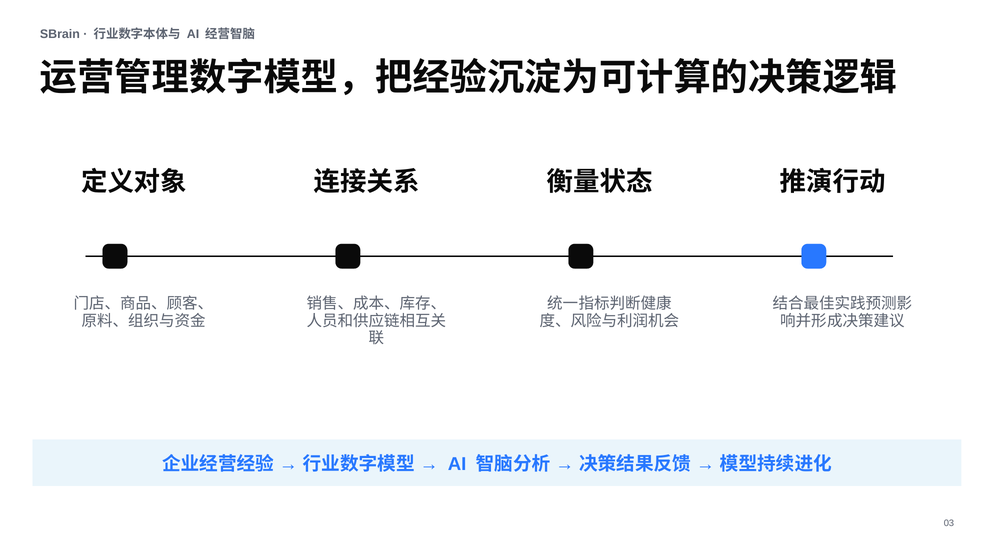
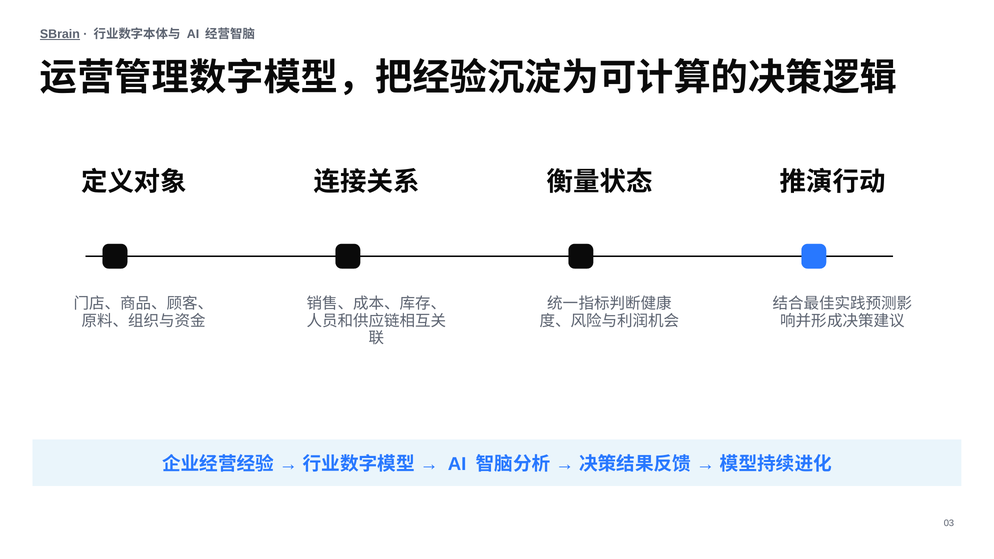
SBrain underline: none -> present
